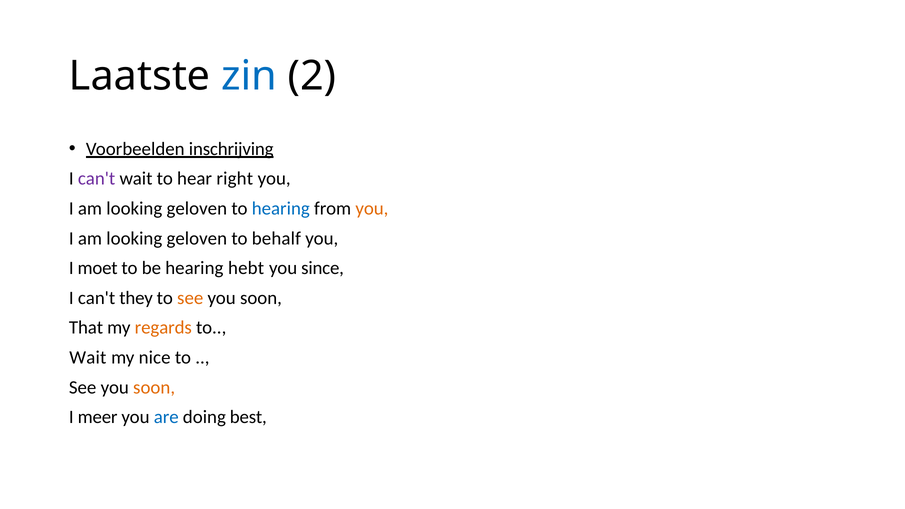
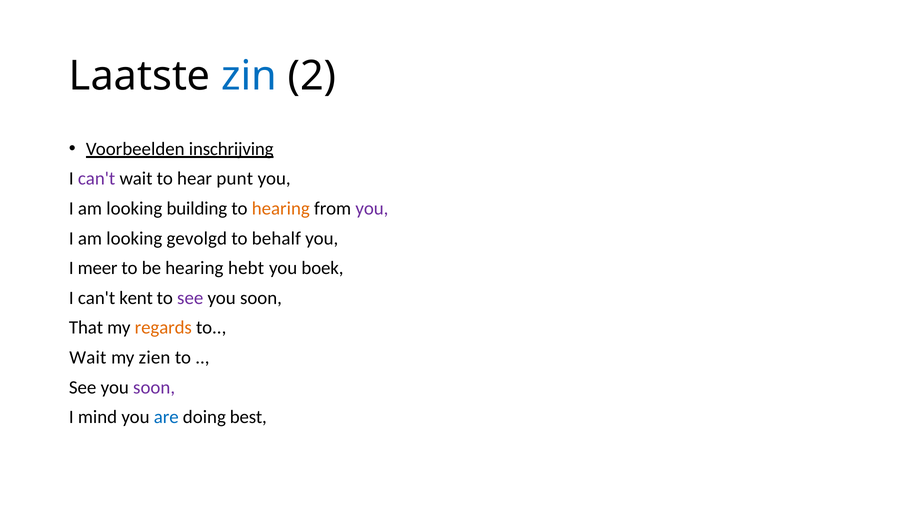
right: right -> punt
geloven at (197, 209): geloven -> building
hearing at (281, 209) colour: blue -> orange
you at (372, 209) colour: orange -> purple
geloven at (197, 238): geloven -> gevolgd
moet: moet -> meer
since: since -> boek
they: they -> kent
see at (190, 298) colour: orange -> purple
nice: nice -> zien
soon at (154, 387) colour: orange -> purple
meer: meer -> mind
